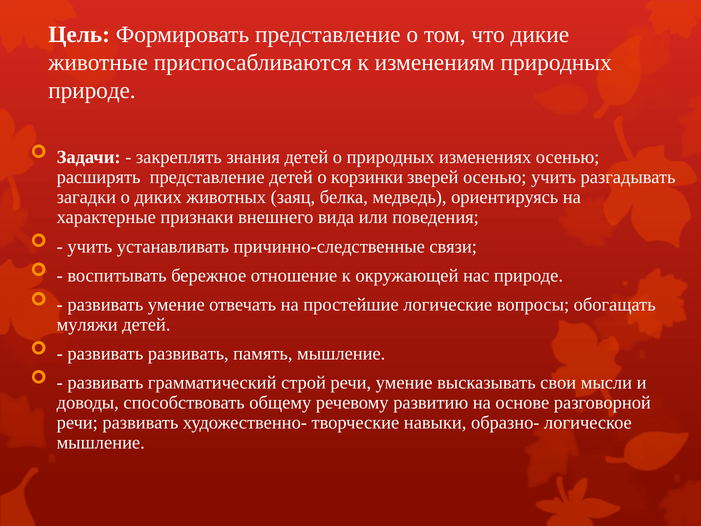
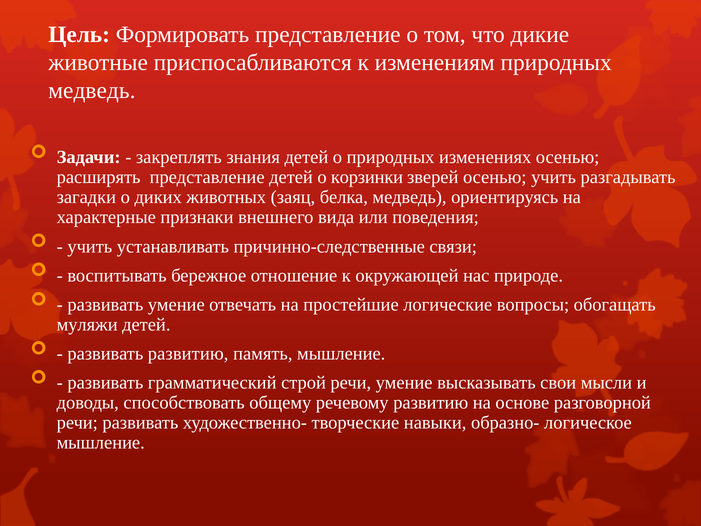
природе at (92, 91): природе -> медведь
развивать развивать: развивать -> развитию
